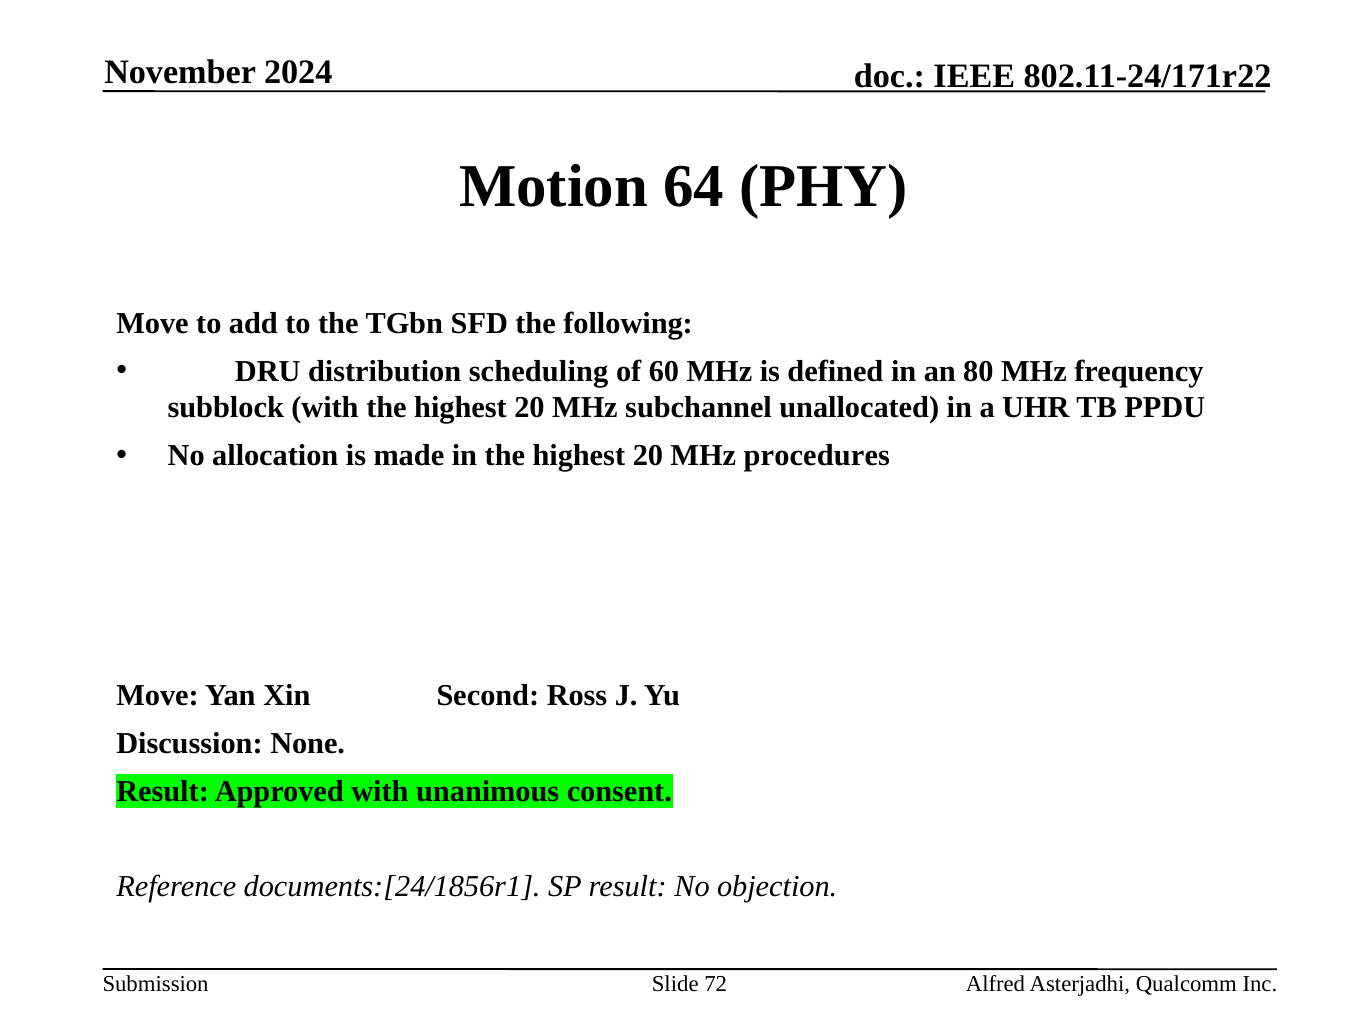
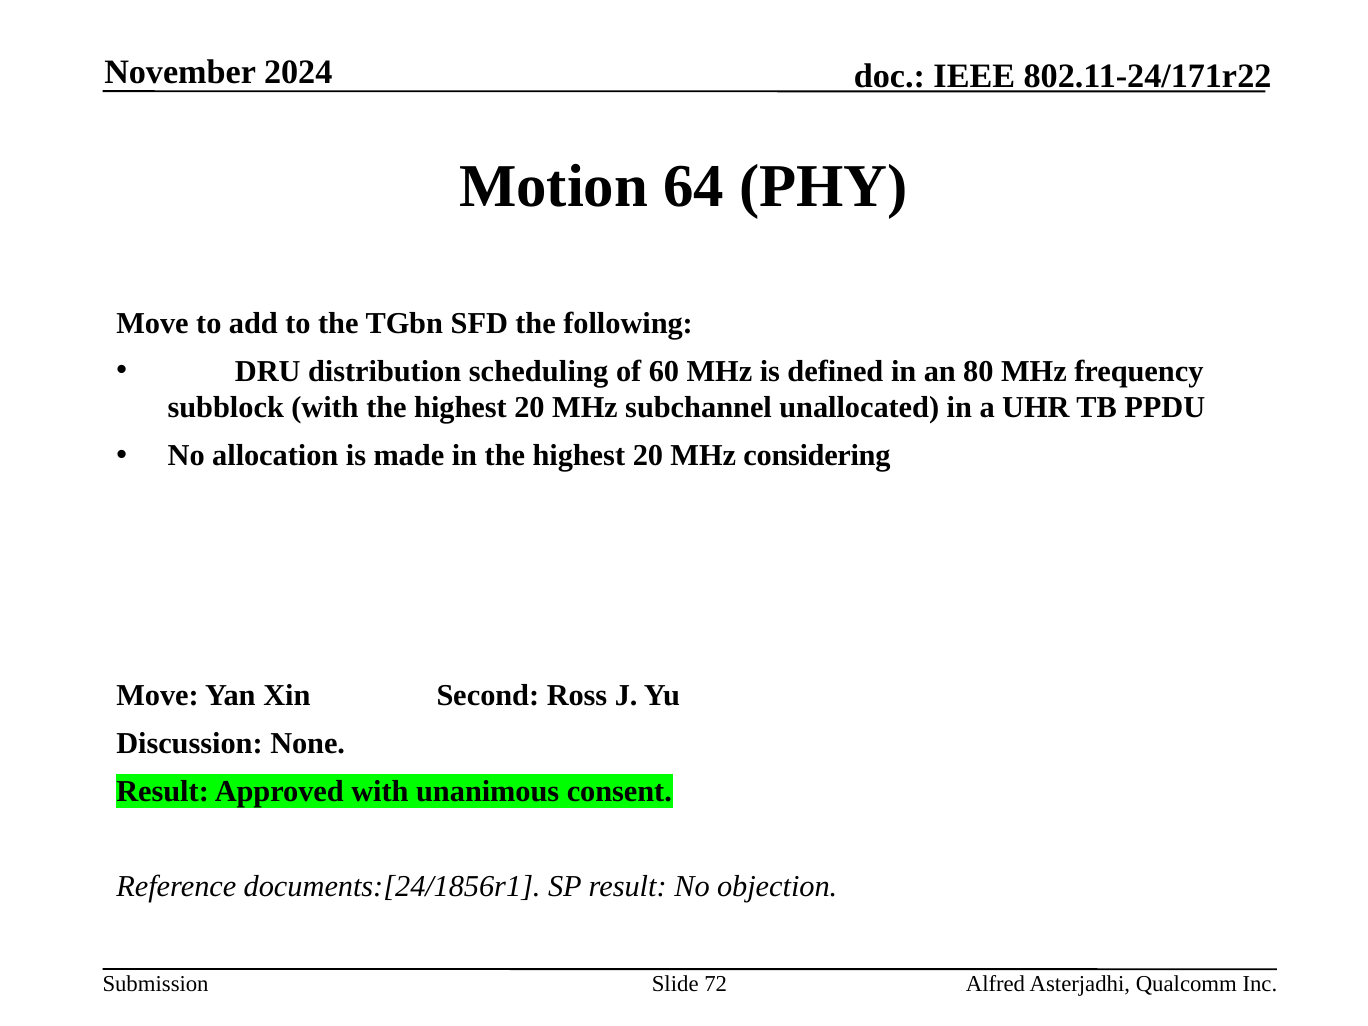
procedures: procedures -> considering
